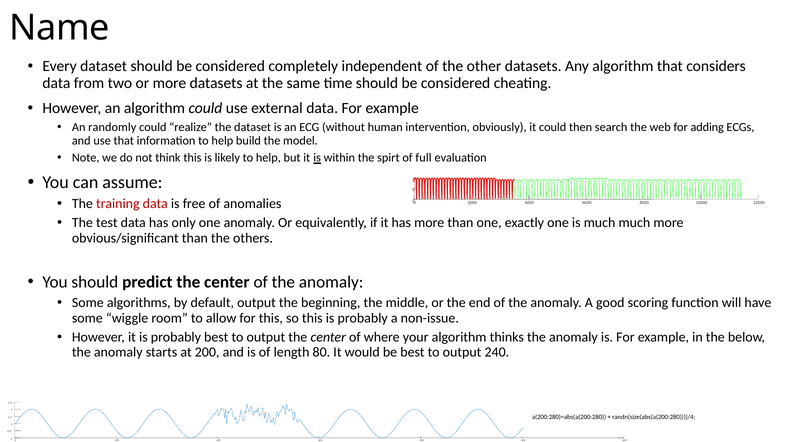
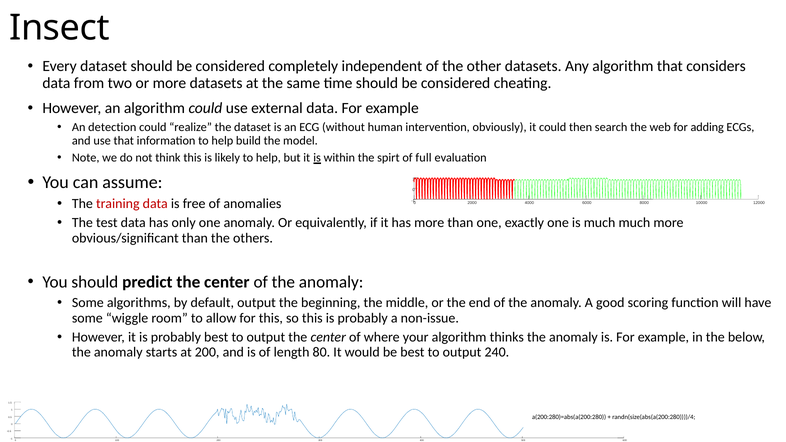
Name: Name -> Insect
randomly: randomly -> detection
